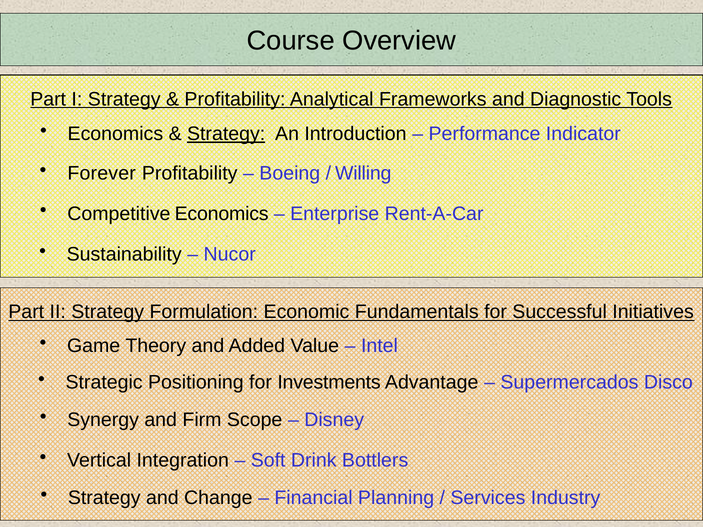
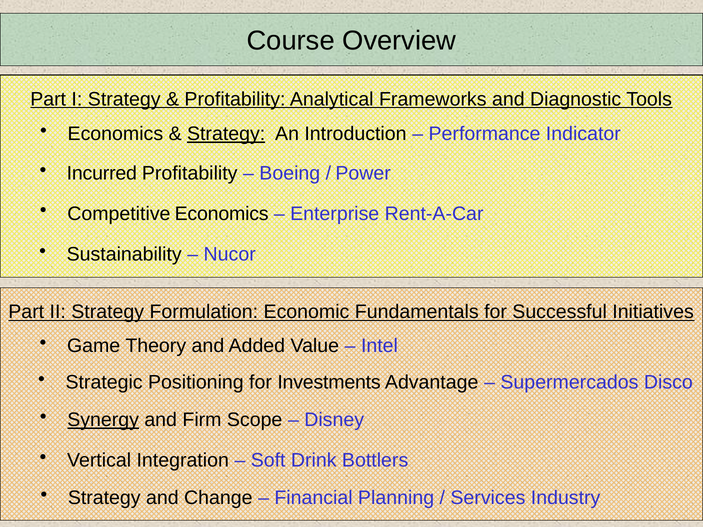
Forever: Forever -> Incurred
Willing: Willing -> Power
Synergy underline: none -> present
